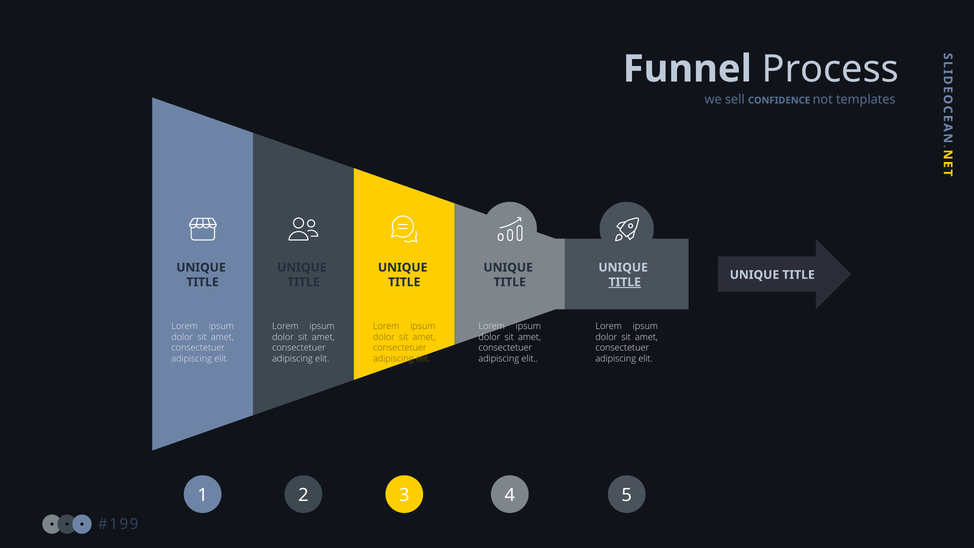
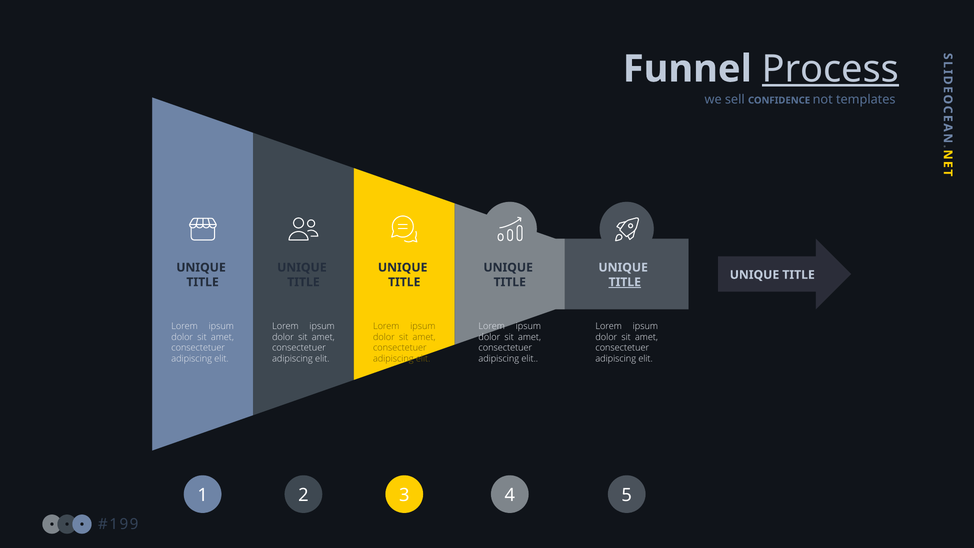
Process underline: none -> present
